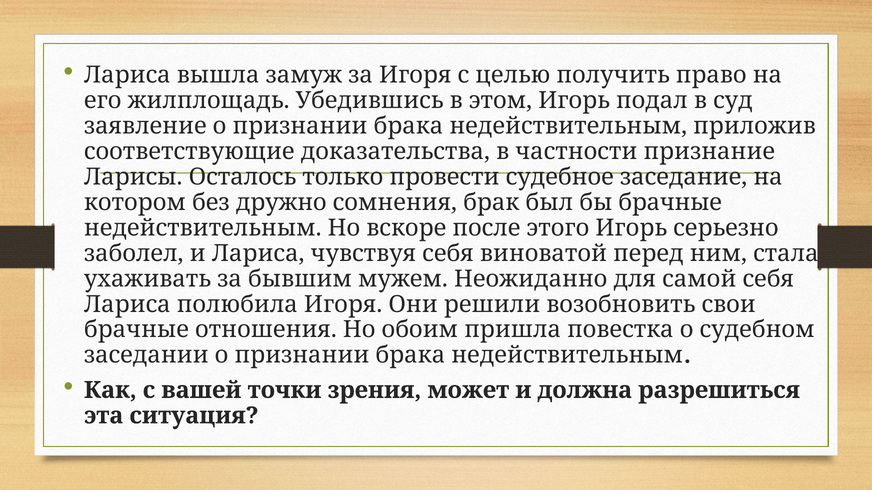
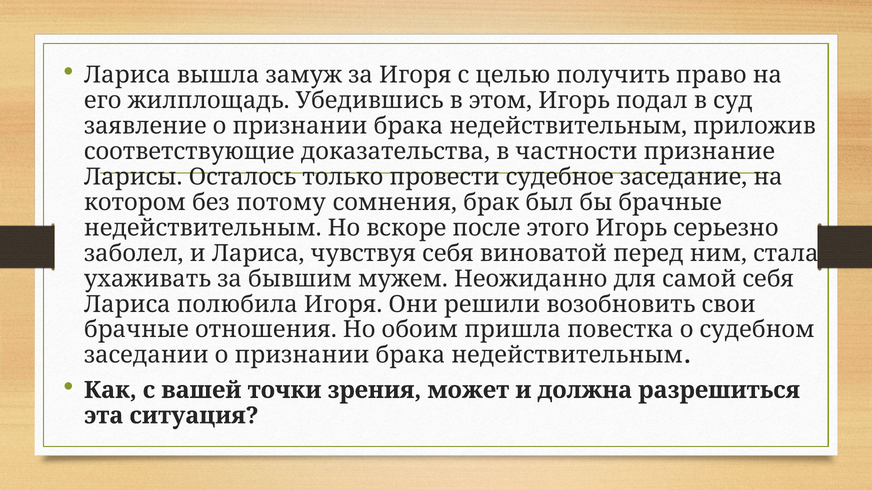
дружно: дружно -> потому
